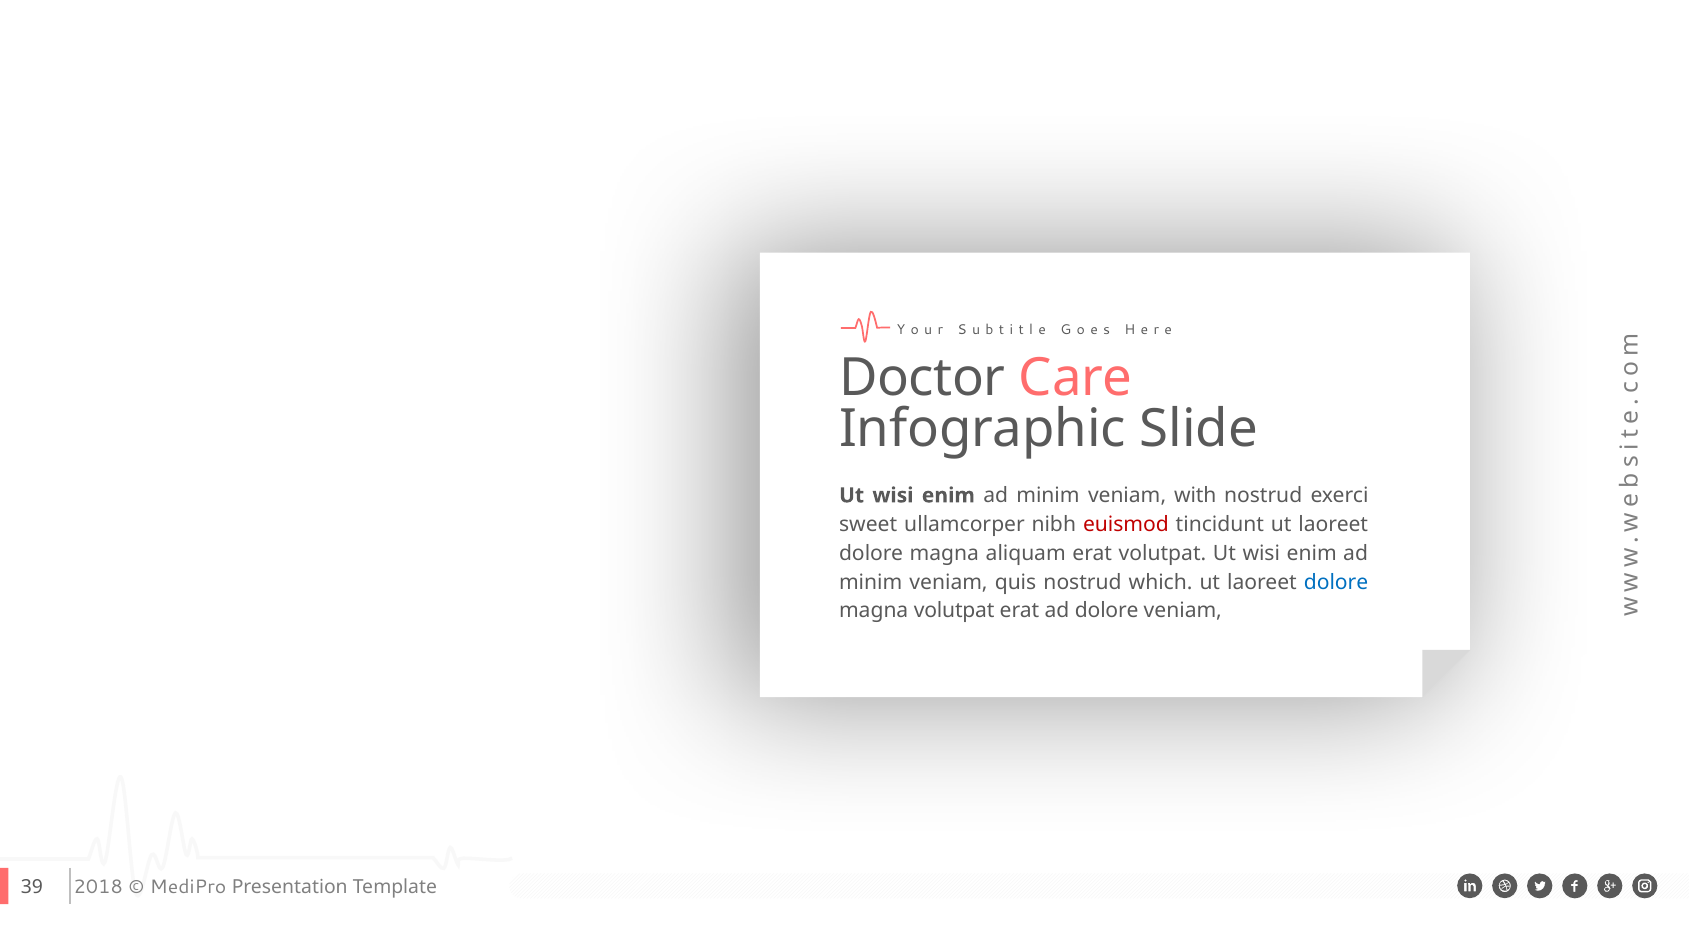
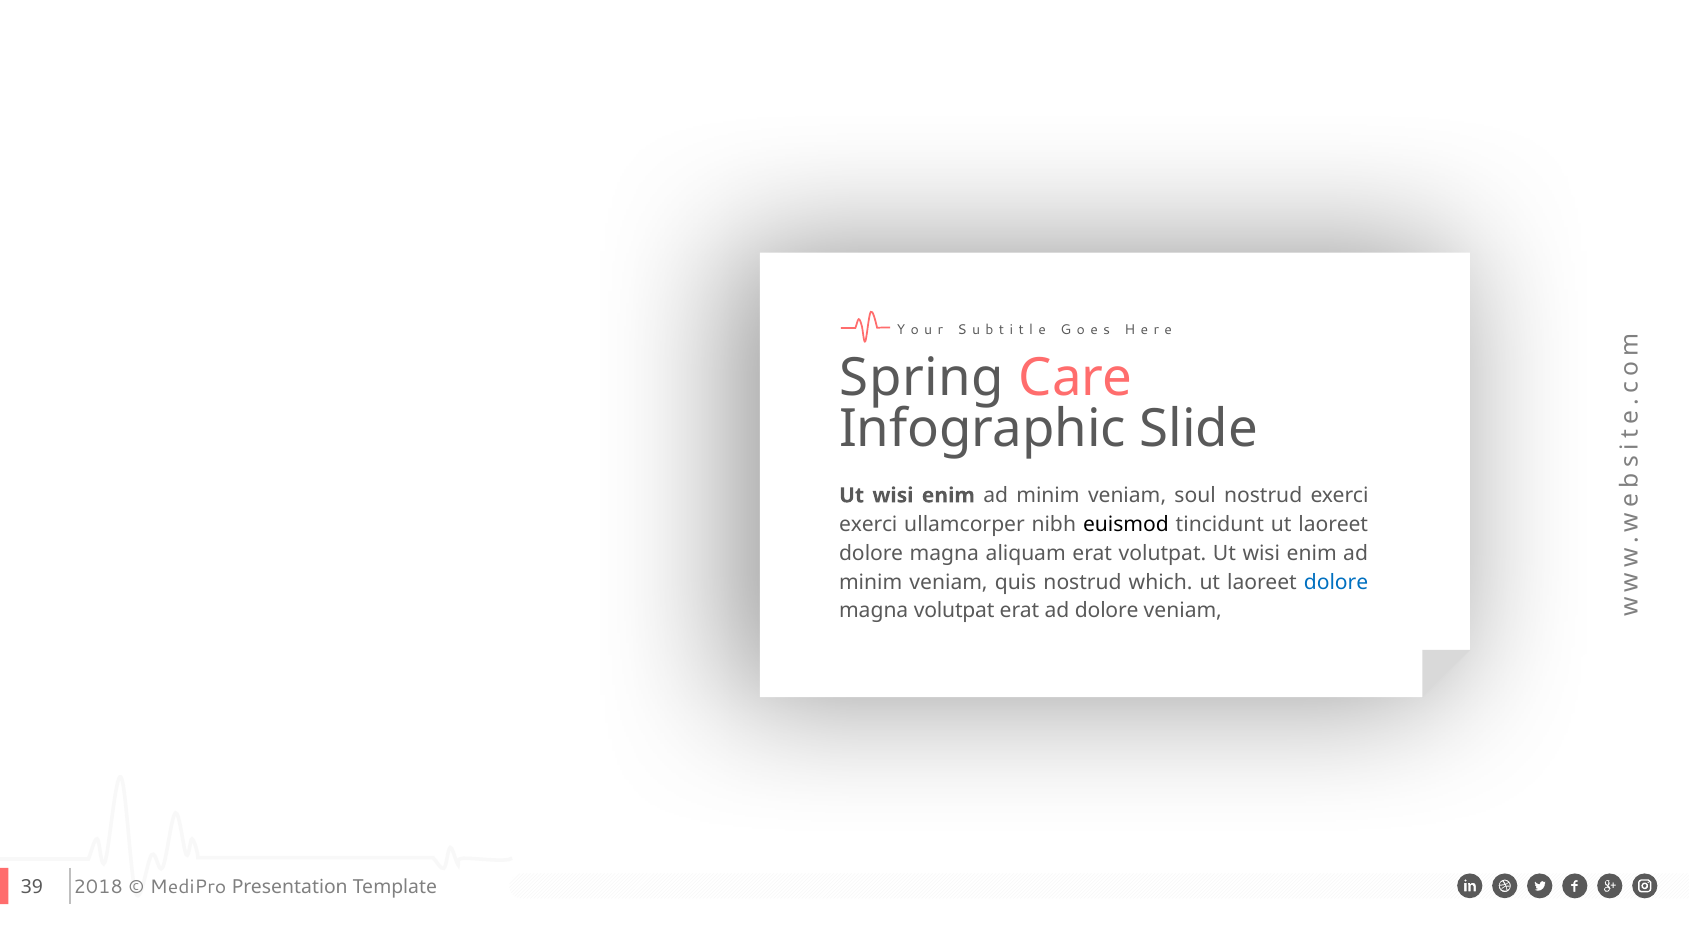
Doctor: Doctor -> Spring
with: with -> soul
sweet at (868, 524): sweet -> exerci
euismod colour: red -> black
